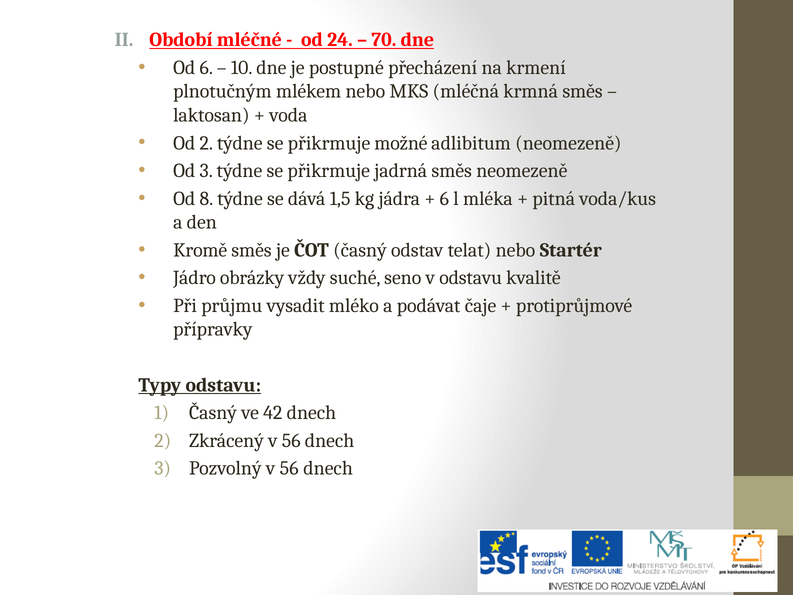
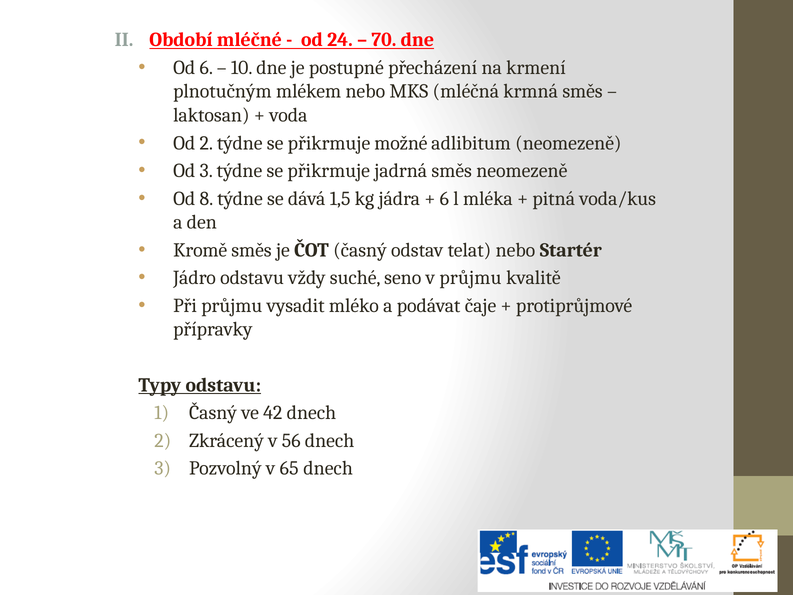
Jádro obrázky: obrázky -> odstavu
v odstavu: odstavu -> průjmu
Pozvolný v 56: 56 -> 65
